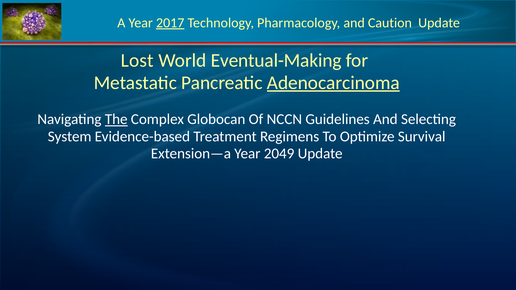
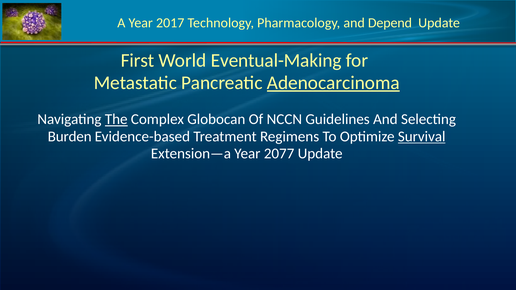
2017 underline: present -> none
Caution: Caution -> Depend
Lost: Lost -> First
System: System -> Burden
Survival underline: none -> present
2049: 2049 -> 2077
